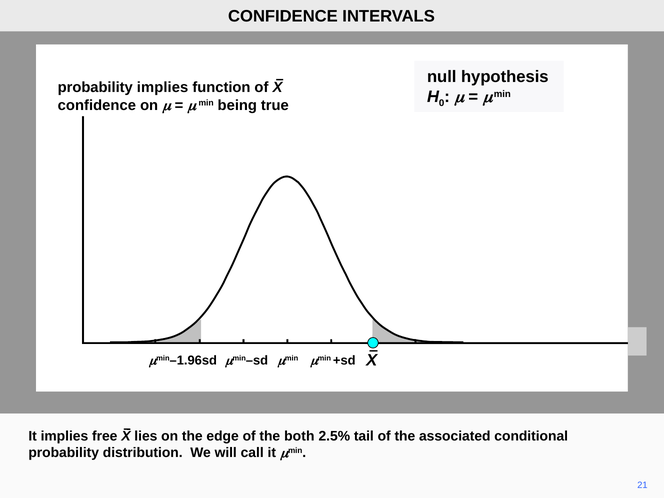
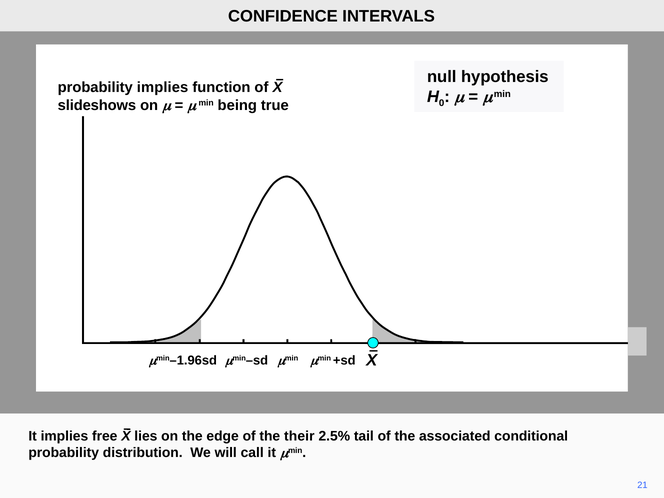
confidence at (97, 105): confidence -> slideshows
both: both -> their
